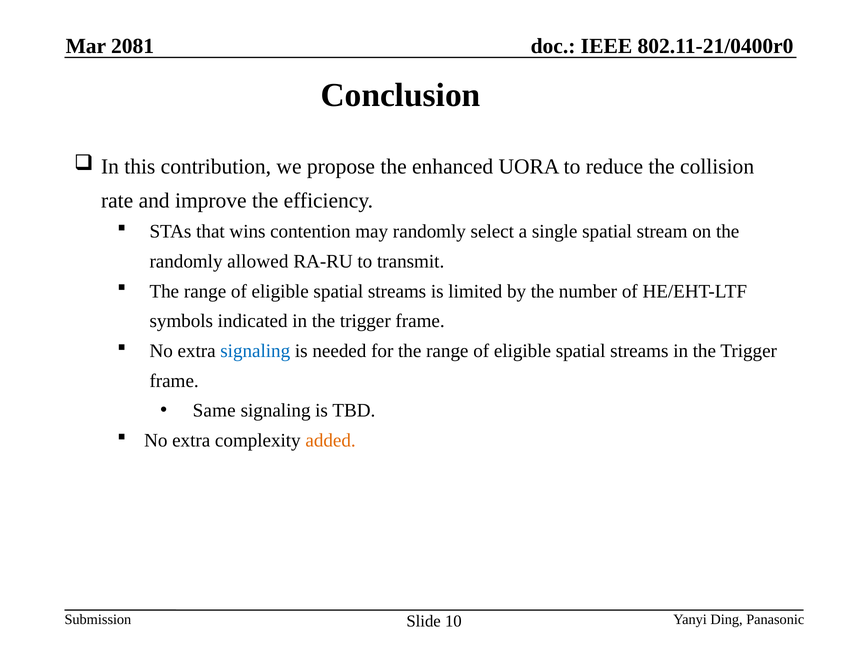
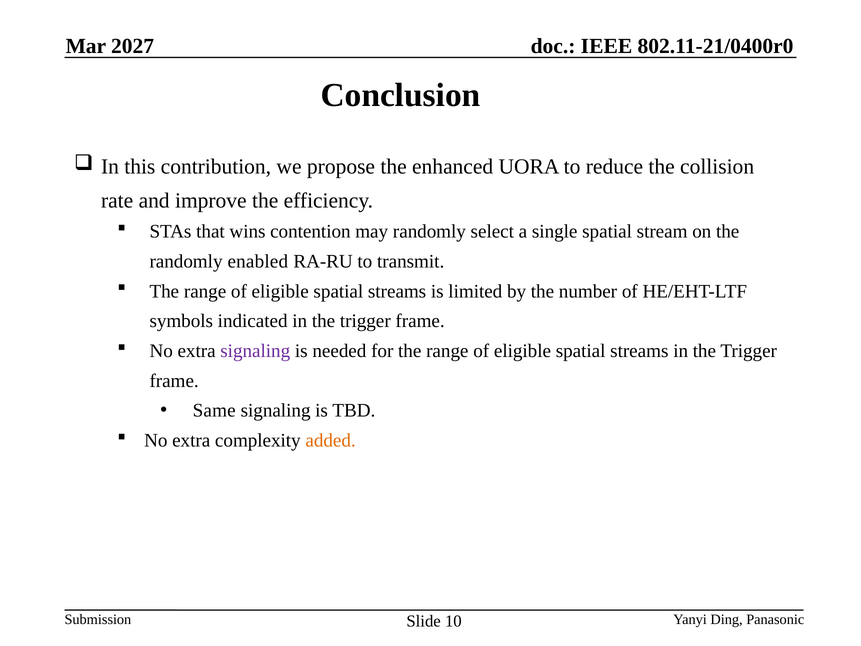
2081: 2081 -> 2027
allowed: allowed -> enabled
signaling at (255, 351) colour: blue -> purple
